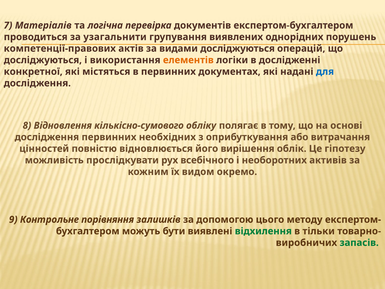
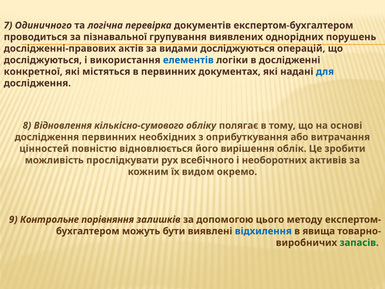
Матеріалів: Матеріалів -> Одиничного
узагальнити: узагальнити -> пізнавальної
компетенції-правових: компетенції-правових -> дослідженні-правових
елементів colour: orange -> blue
гіпотезу: гіпотезу -> зробити
відхилення colour: green -> blue
тільки: тільки -> явища
